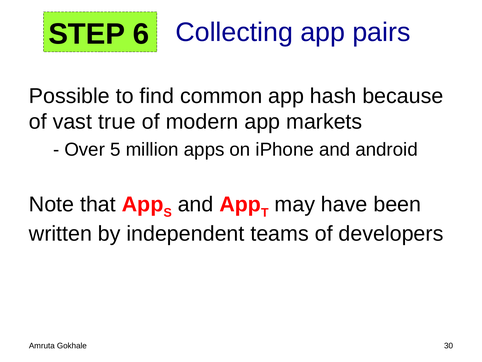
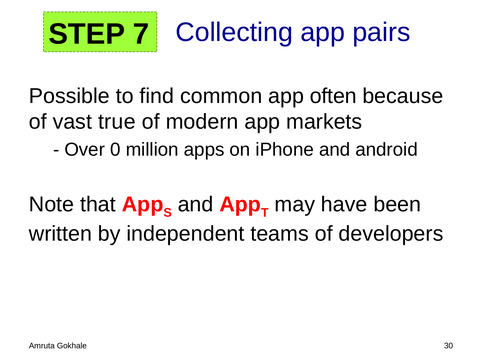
6: 6 -> 7
hash: hash -> often
5: 5 -> 0
